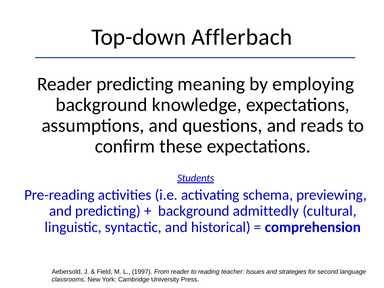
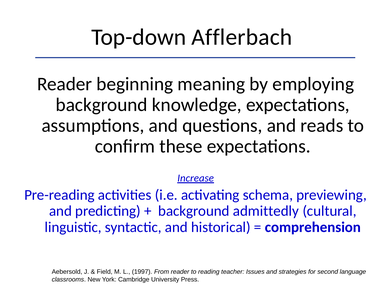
Reader predicting: predicting -> beginning
Students: Students -> Increase
